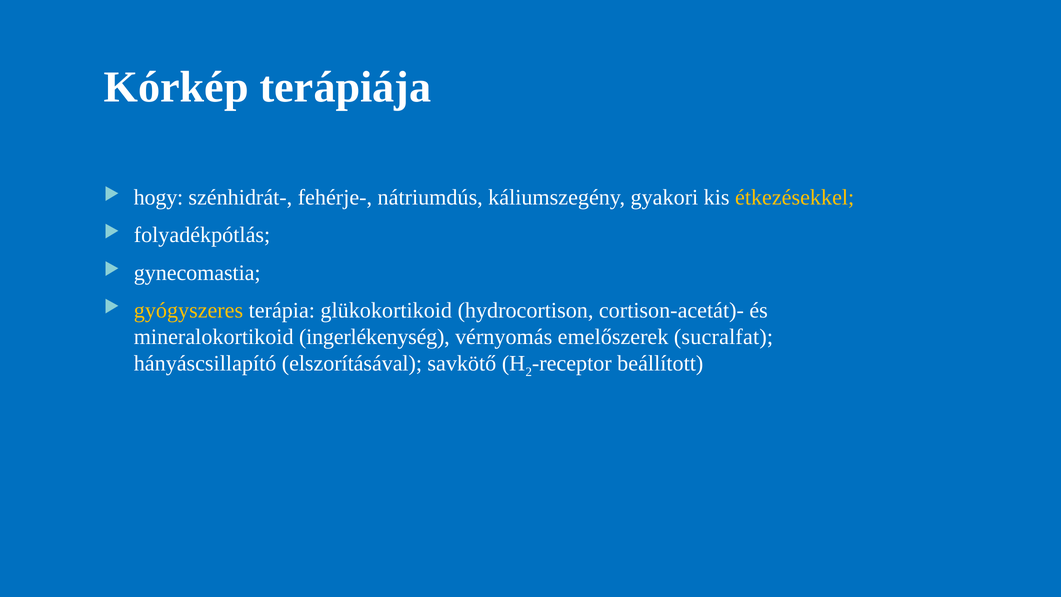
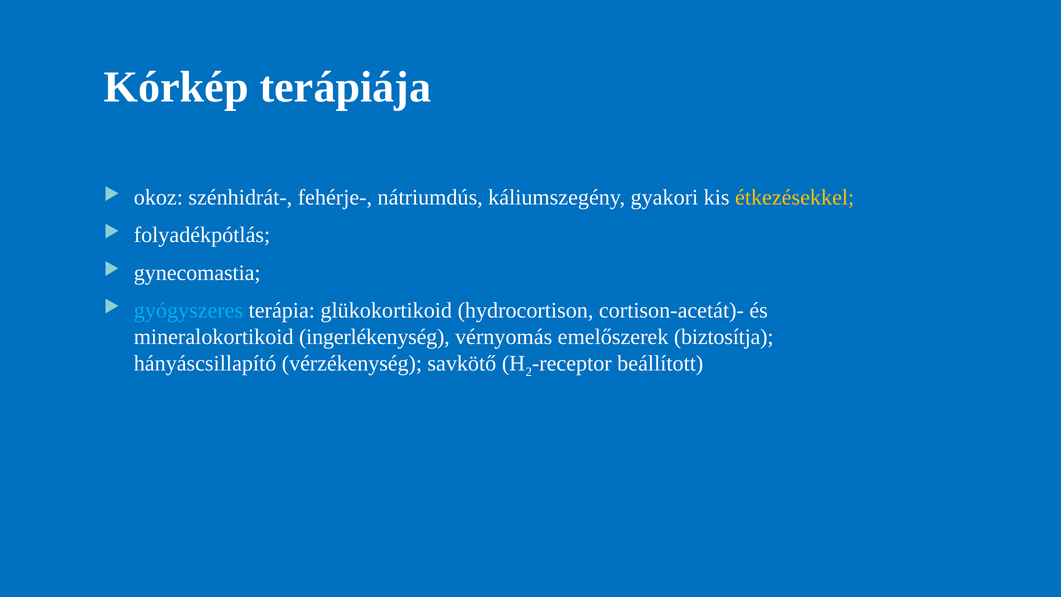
hogy: hogy -> okoz
gyógyszeres colour: yellow -> light blue
sucralfat: sucralfat -> biztosítja
elszorításával: elszorításával -> vérzékenység
